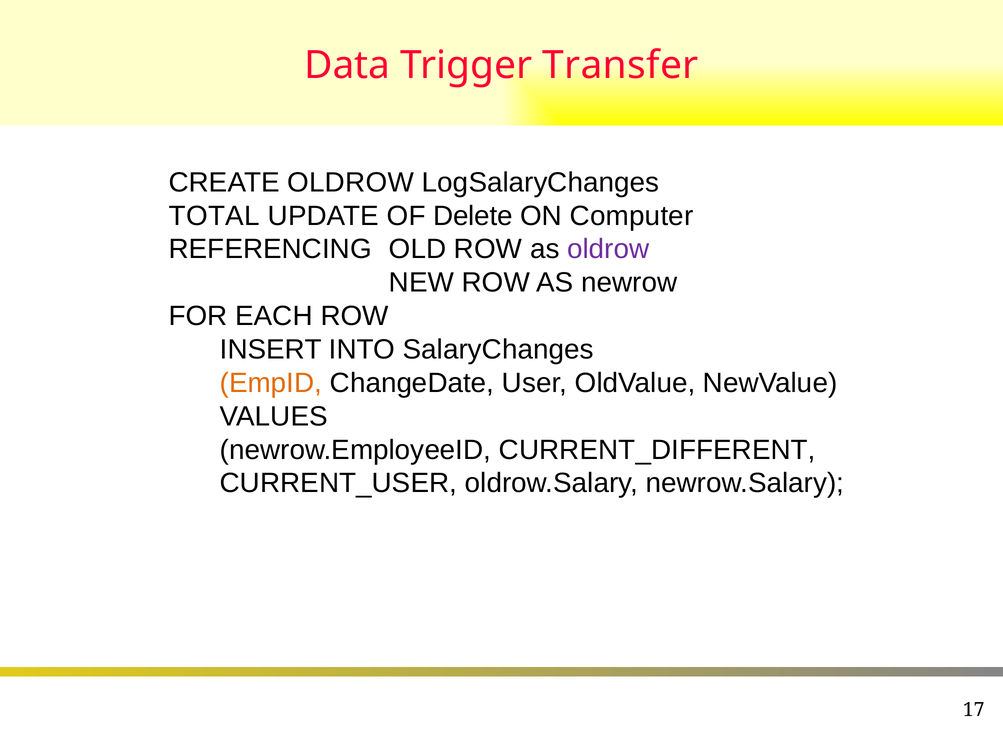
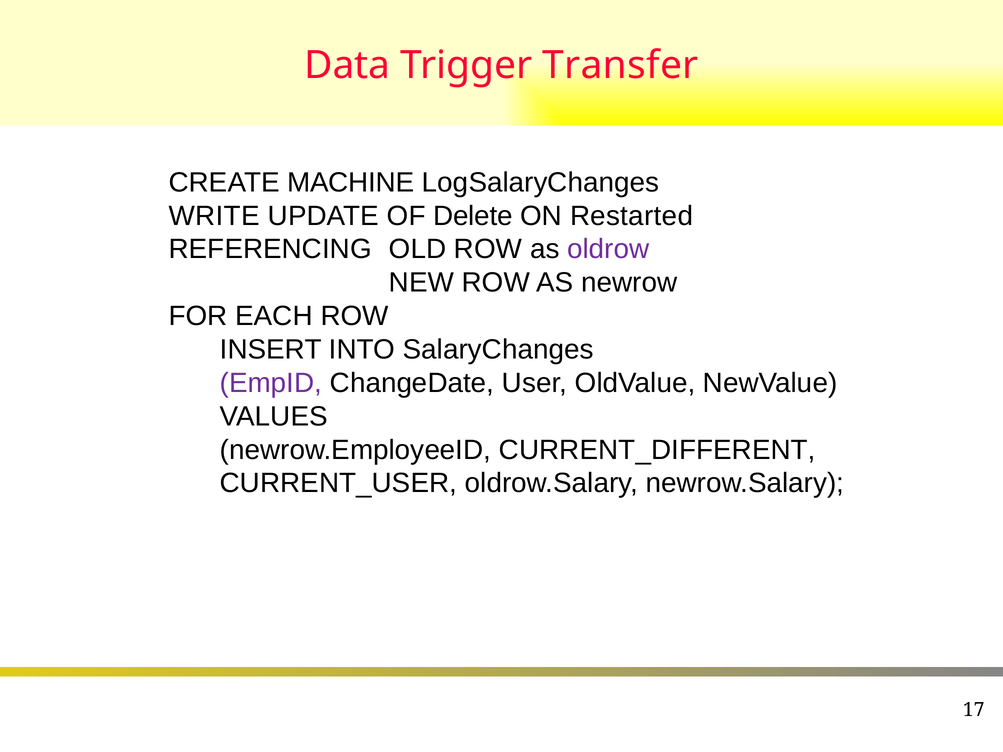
CREATE OLDROW: OLDROW -> MACHINE
TOTAL: TOTAL -> WRITE
Computer: Computer -> Restarted
EmpID colour: orange -> purple
